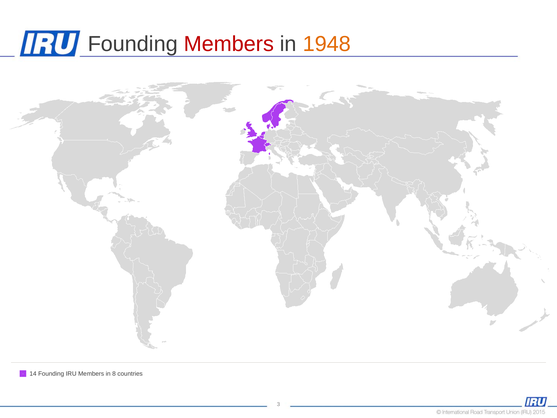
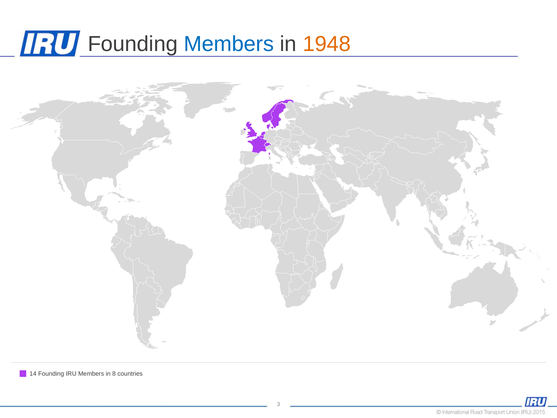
Members at (229, 44) colour: red -> blue
